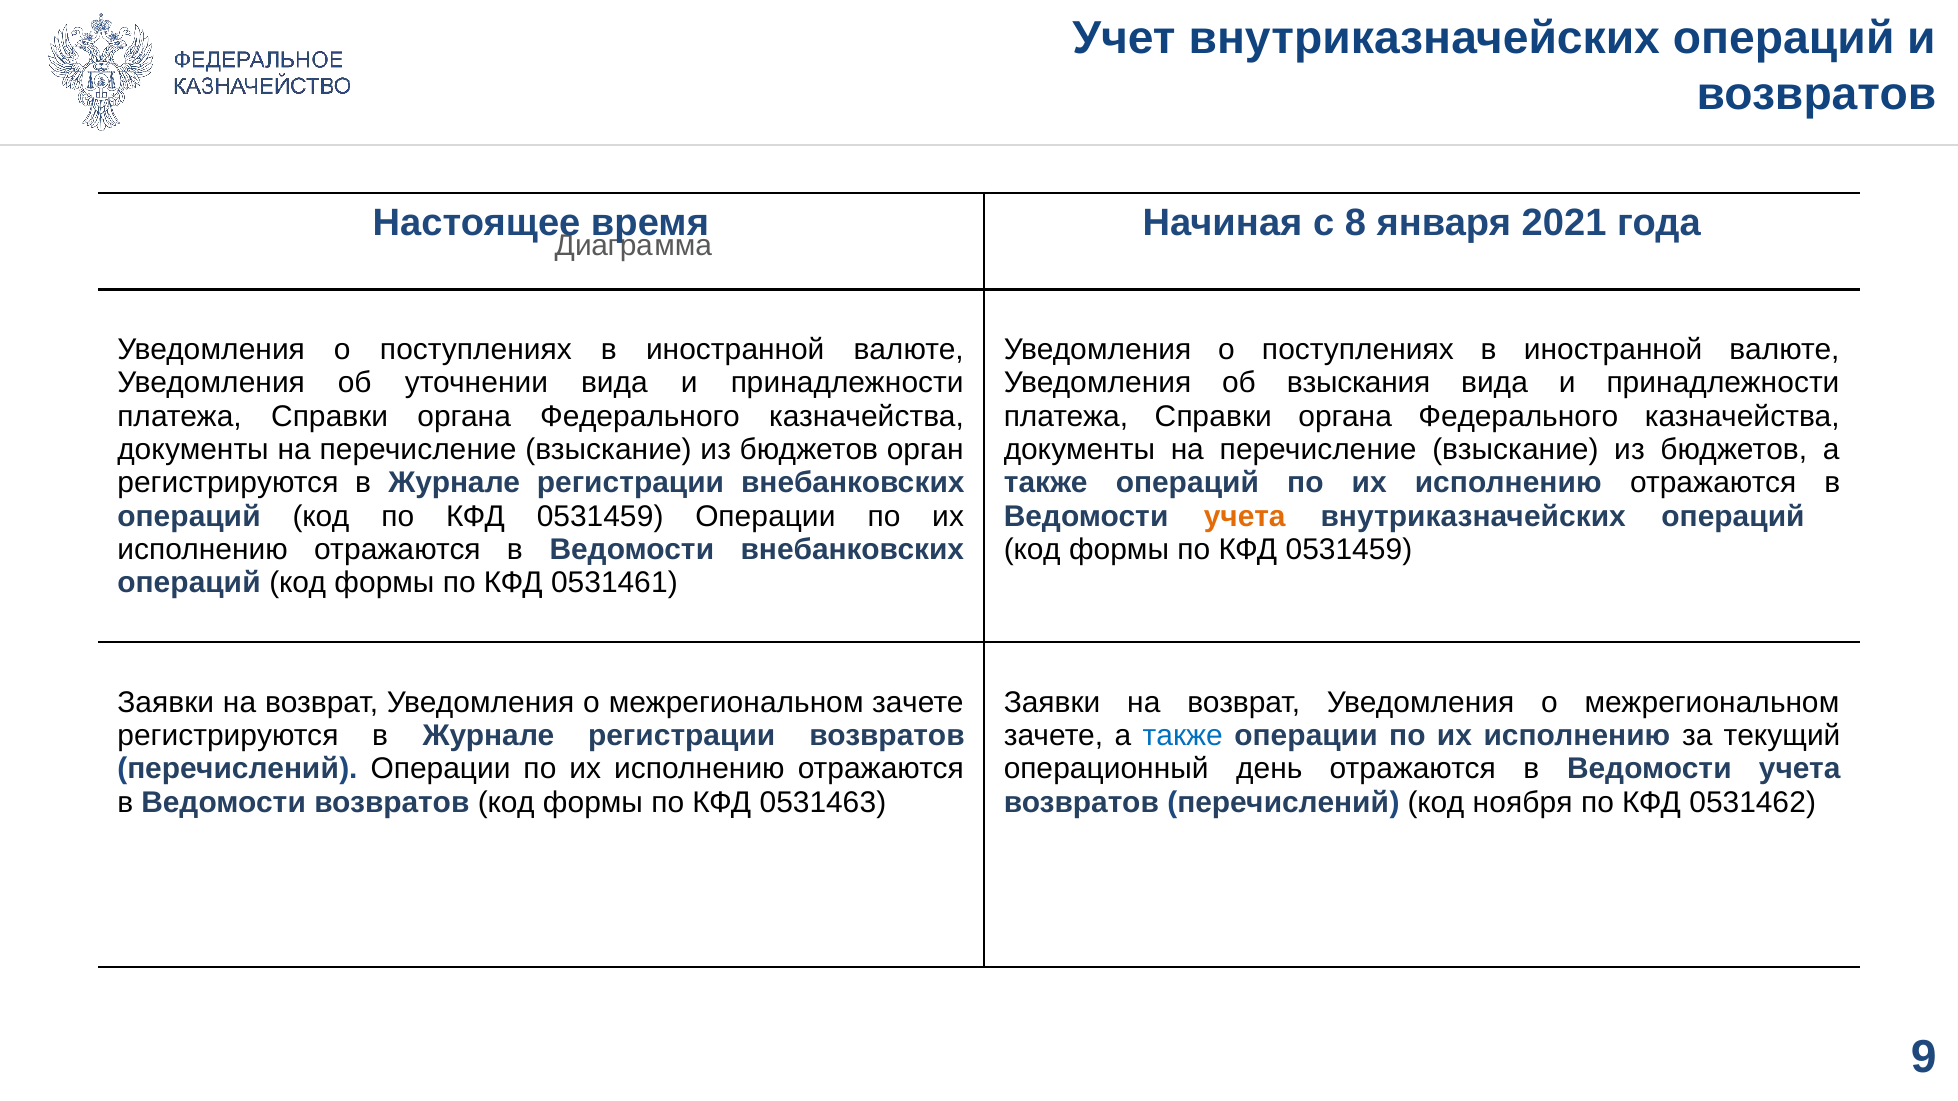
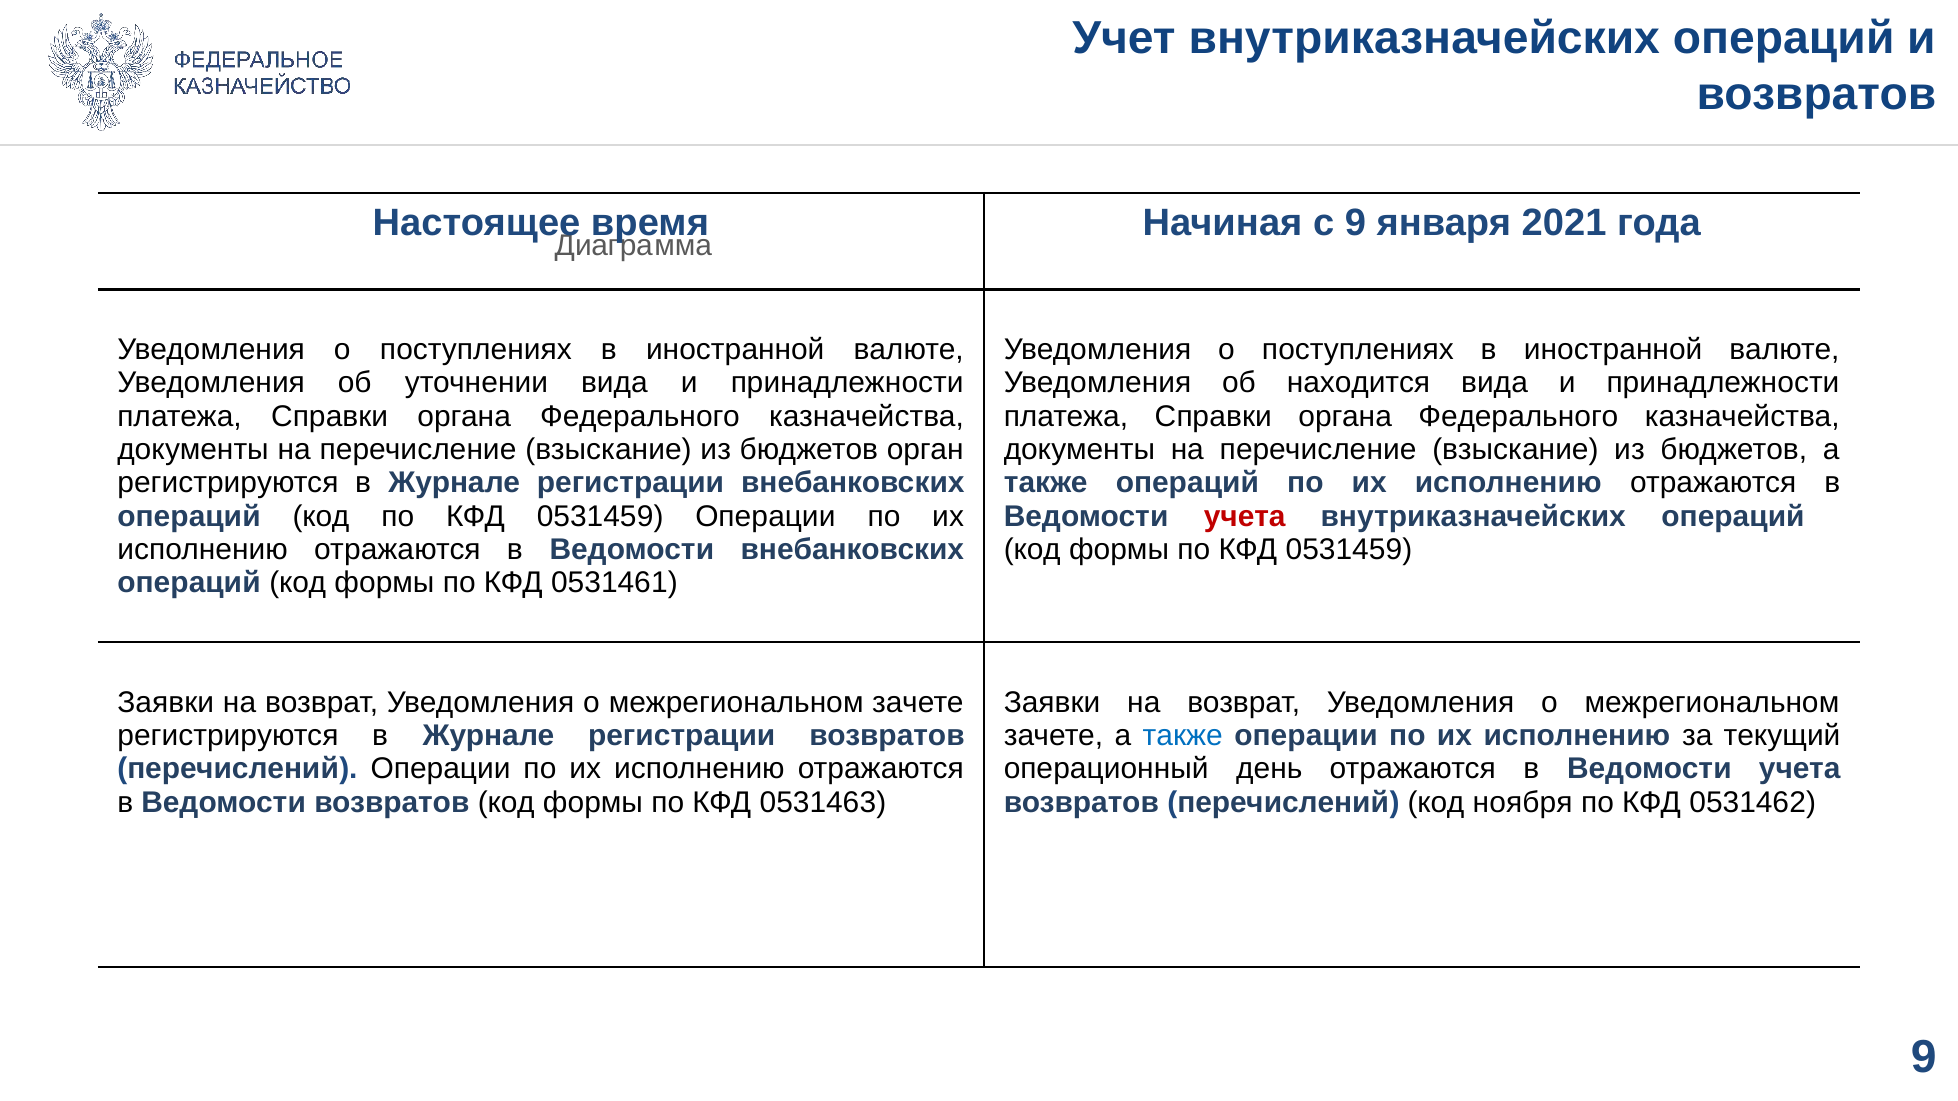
с 8: 8 -> 9
взыскания: взыскания -> находится
учета at (1245, 516) colour: orange -> red
